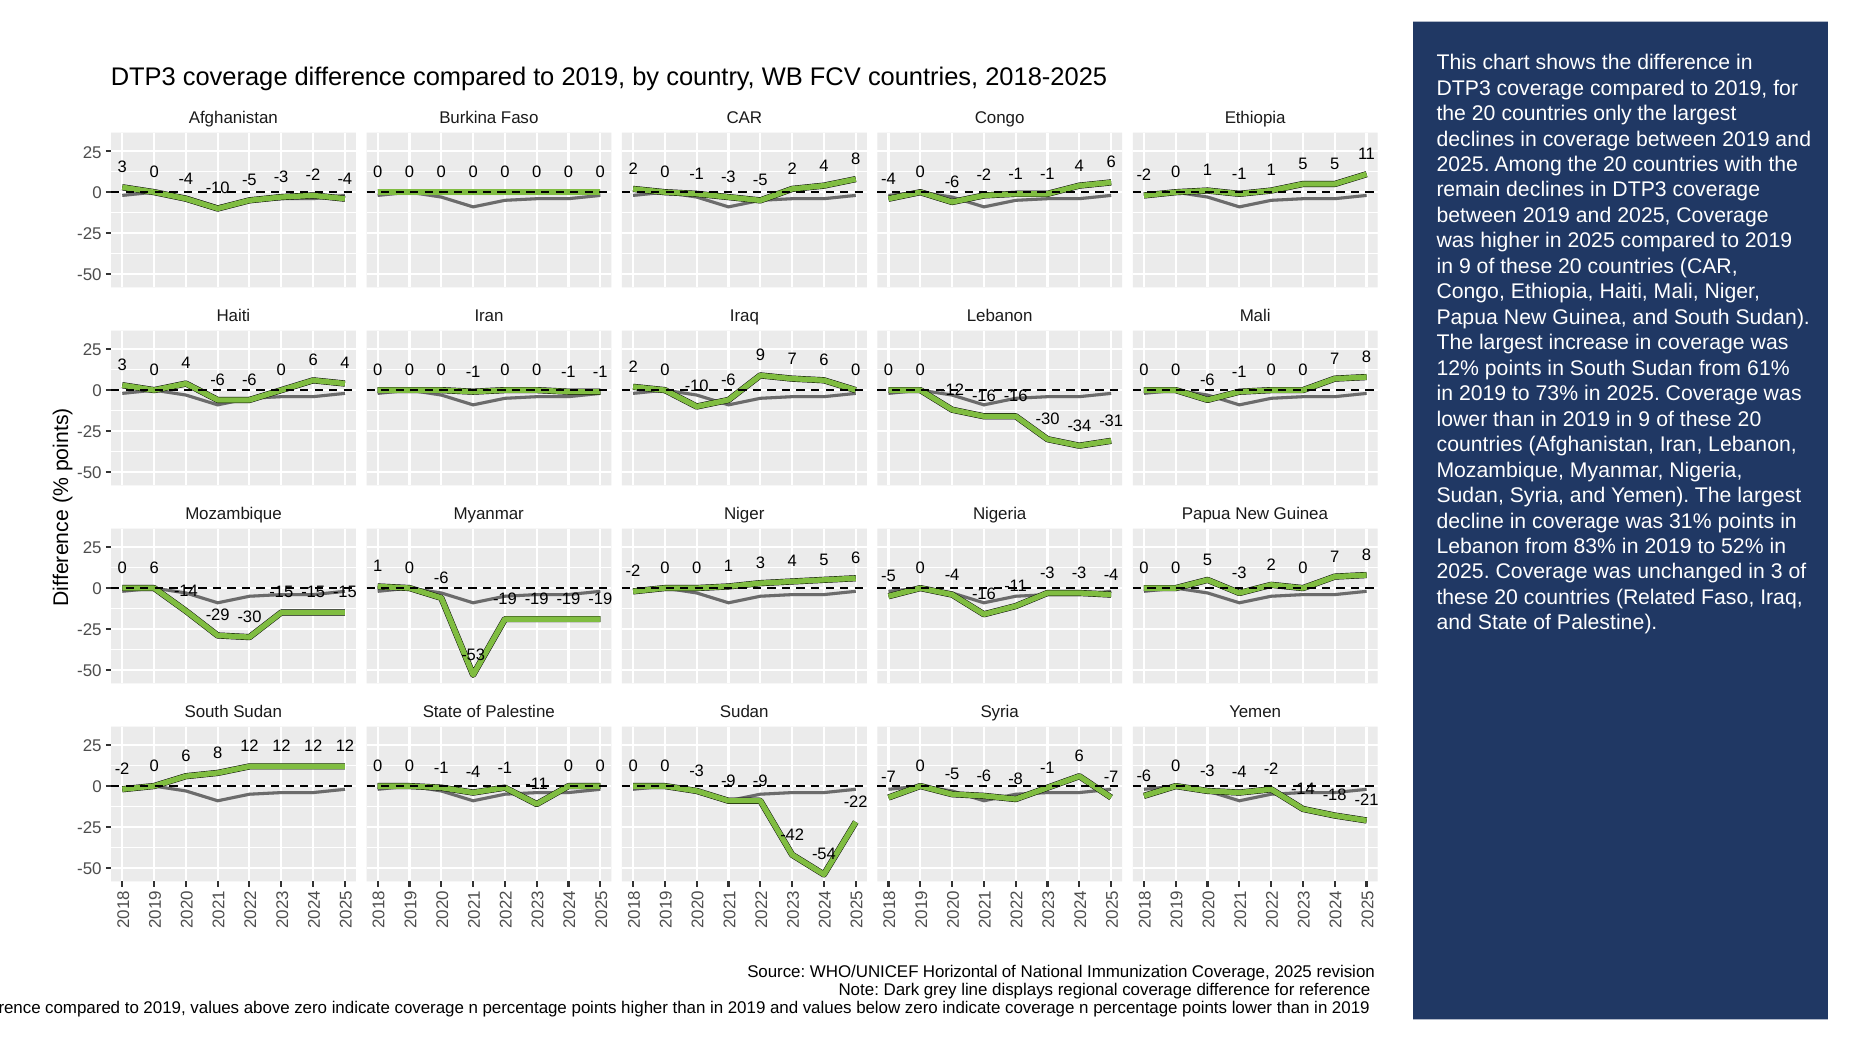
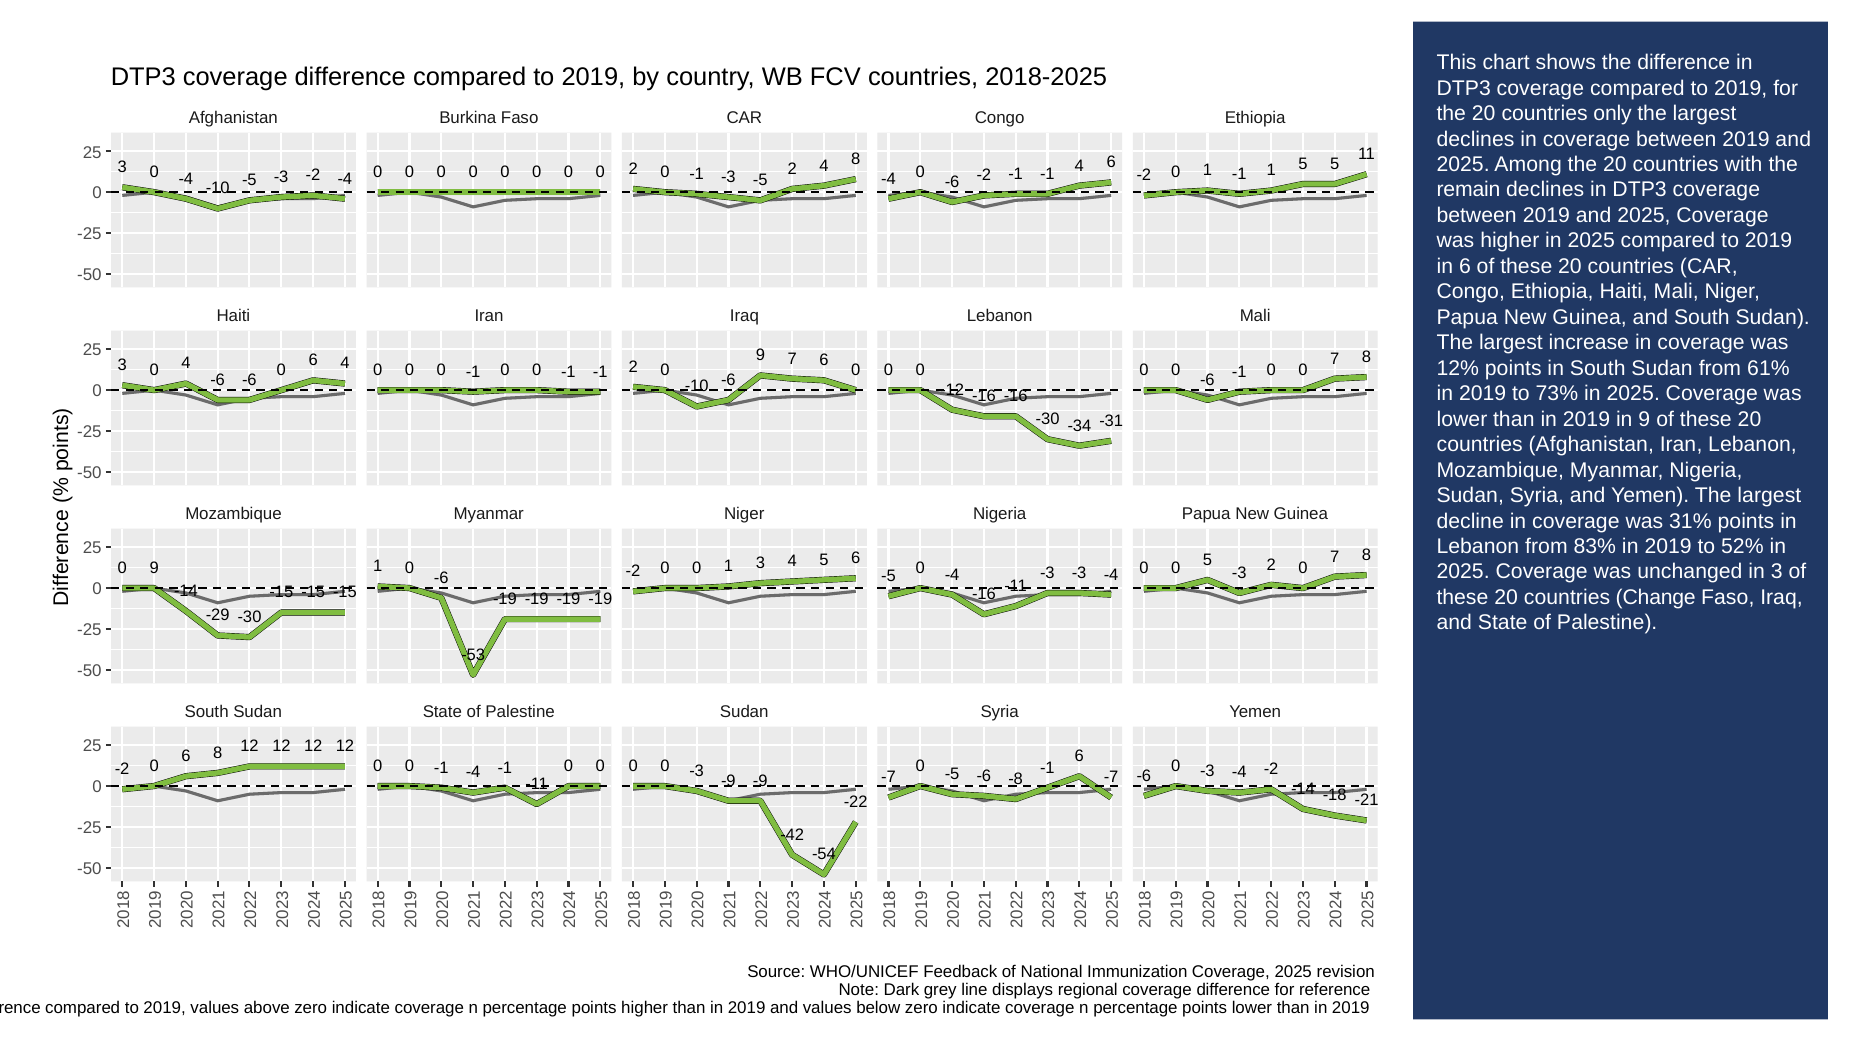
9 at (1465, 266): 9 -> 6
6 at (154, 568): 6 -> 9
Related: Related -> Change
Horizontal: Horizontal -> Feedback
